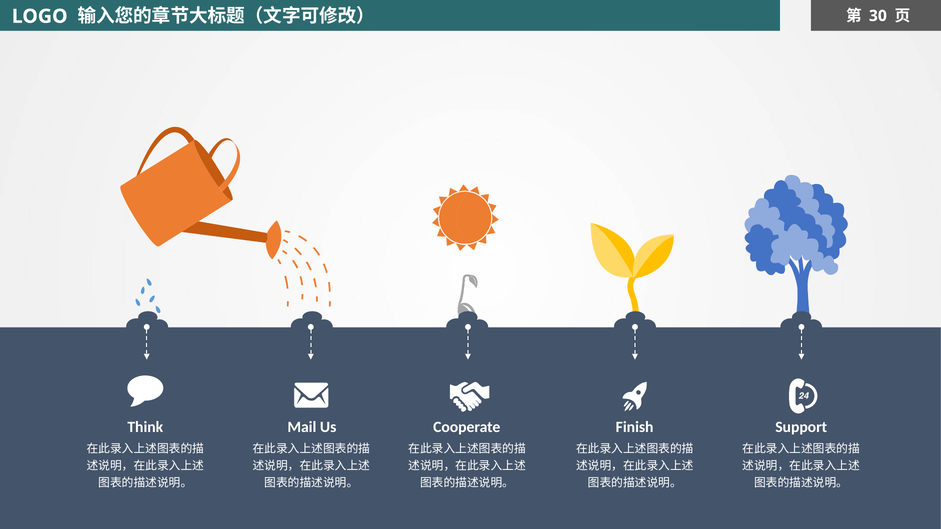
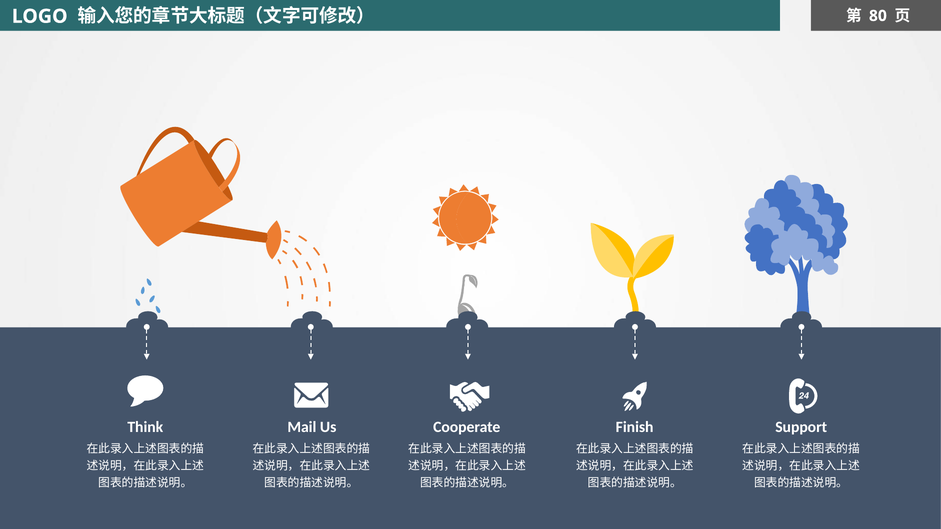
30: 30 -> 80
